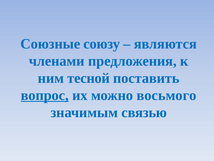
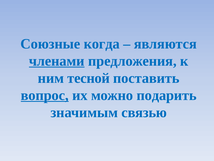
союзу: союзу -> когда
членами underline: none -> present
восьмого: восьмого -> подарить
